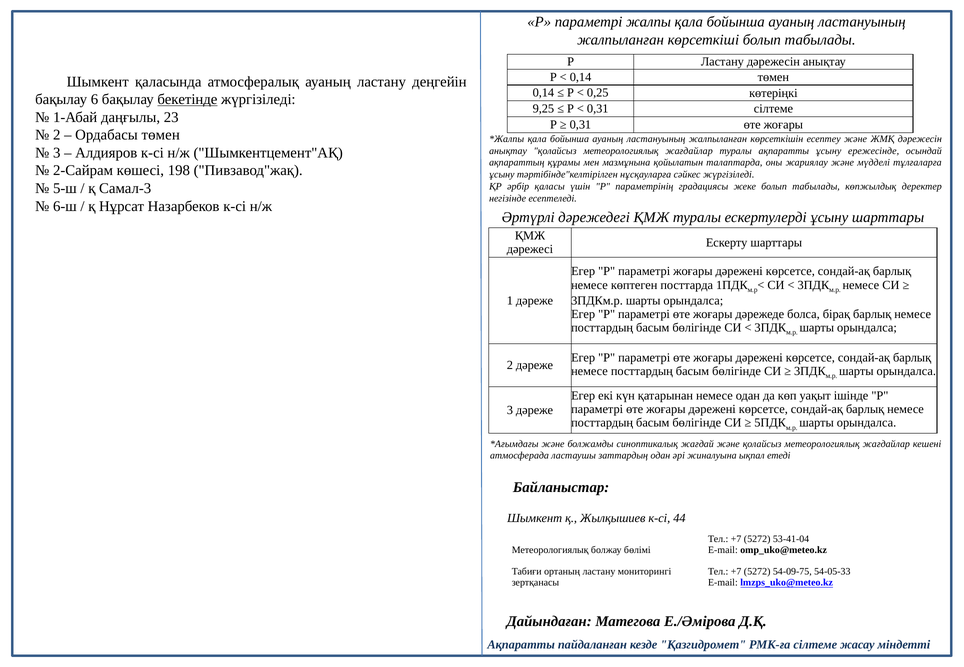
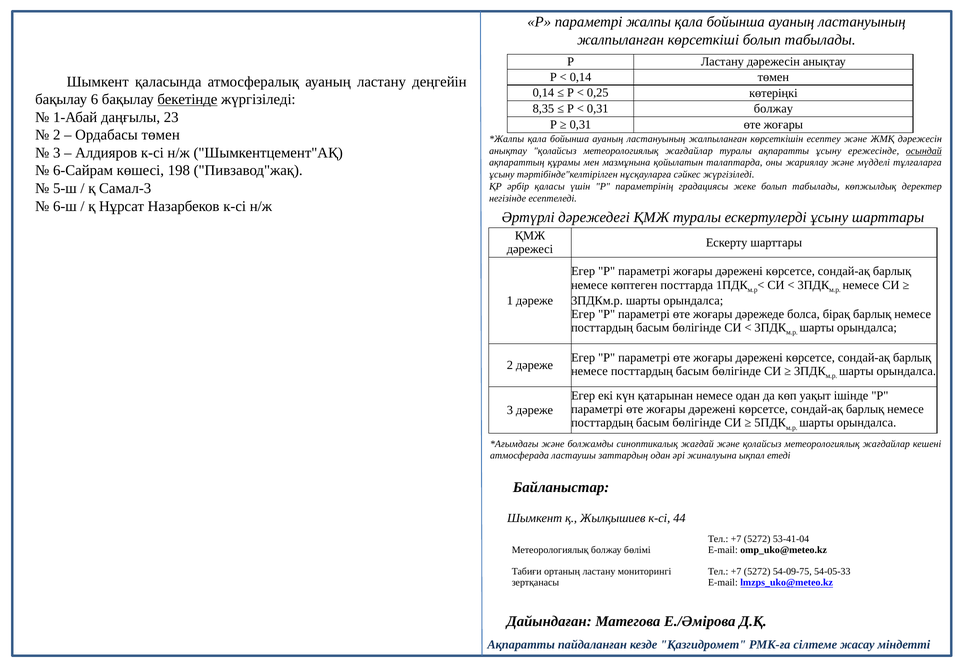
9,25: 9,25 -> 8,35
0,31 сілтеме: сілтеме -> болжау
осындай underline: none -> present
2-Сайрам: 2-Сайрам -> 6-Сайрам
